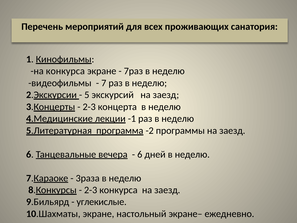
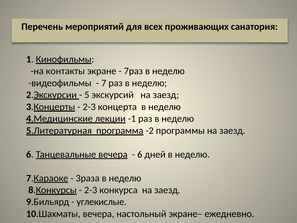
на конкурса: конкурса -> контакты
10.Шахматы экране: экране -> вечера
